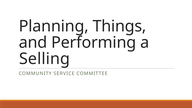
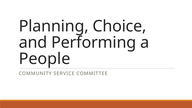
Things: Things -> Choice
Selling: Selling -> People
